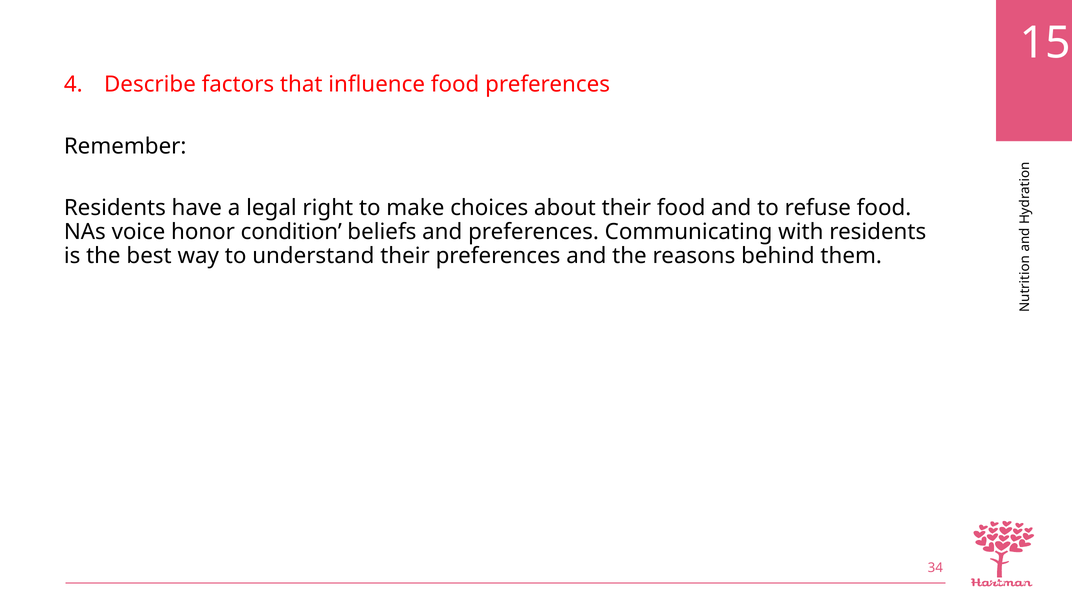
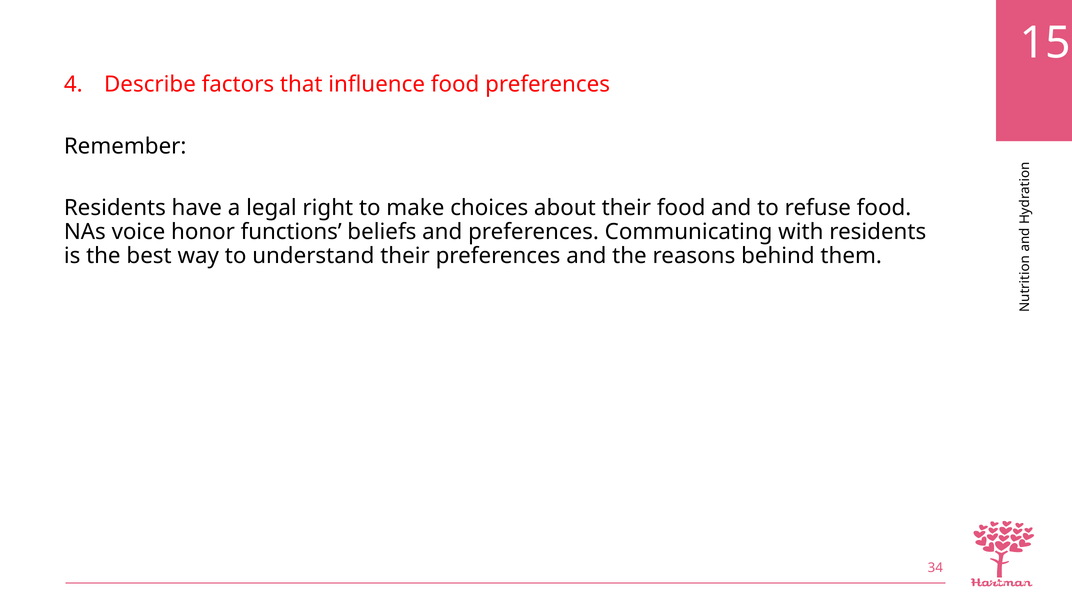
condition: condition -> functions
